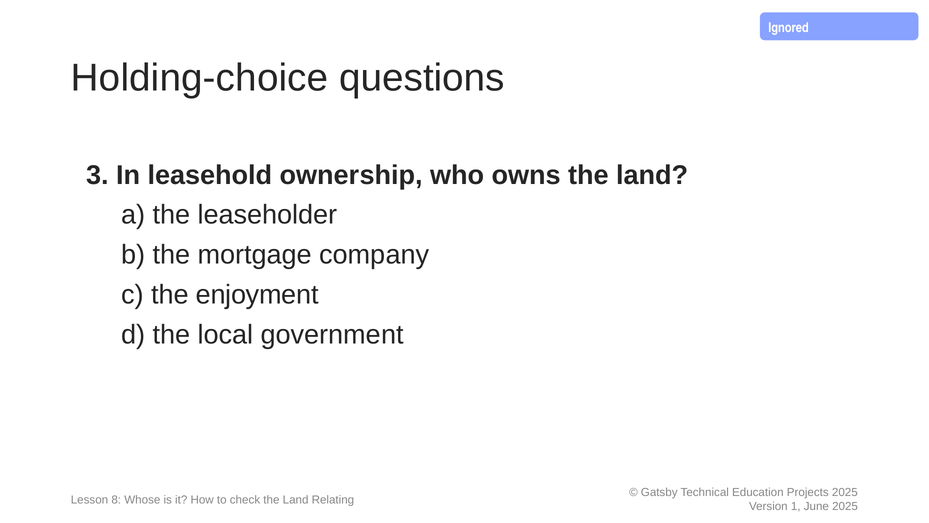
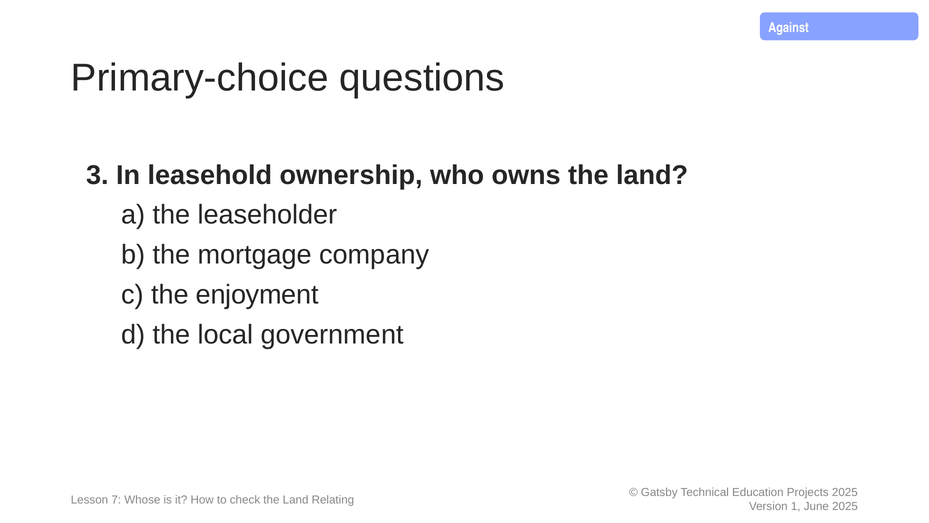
Ignored: Ignored -> Against
Holding-choice: Holding-choice -> Primary-choice
8: 8 -> 7
